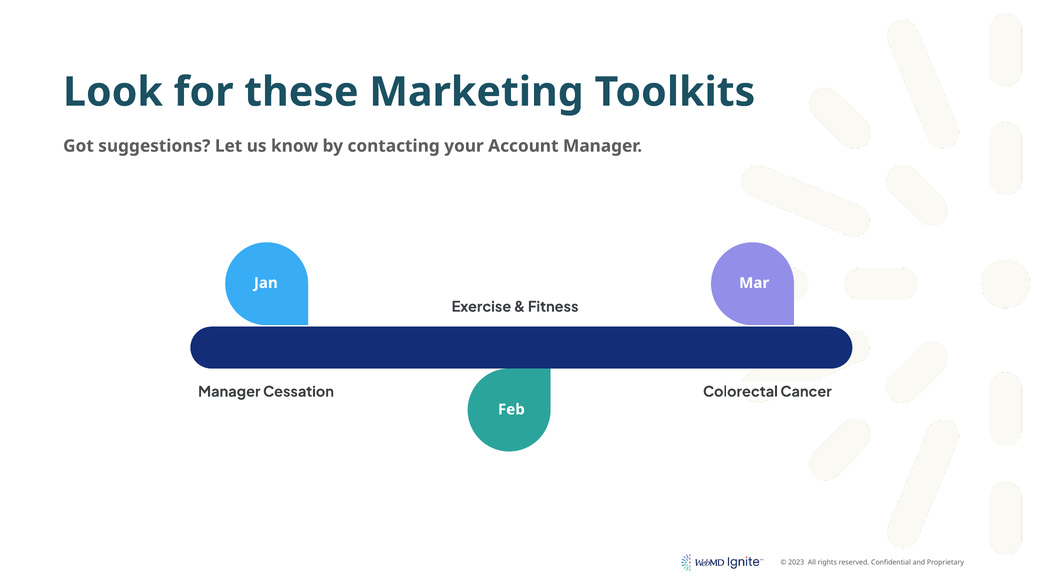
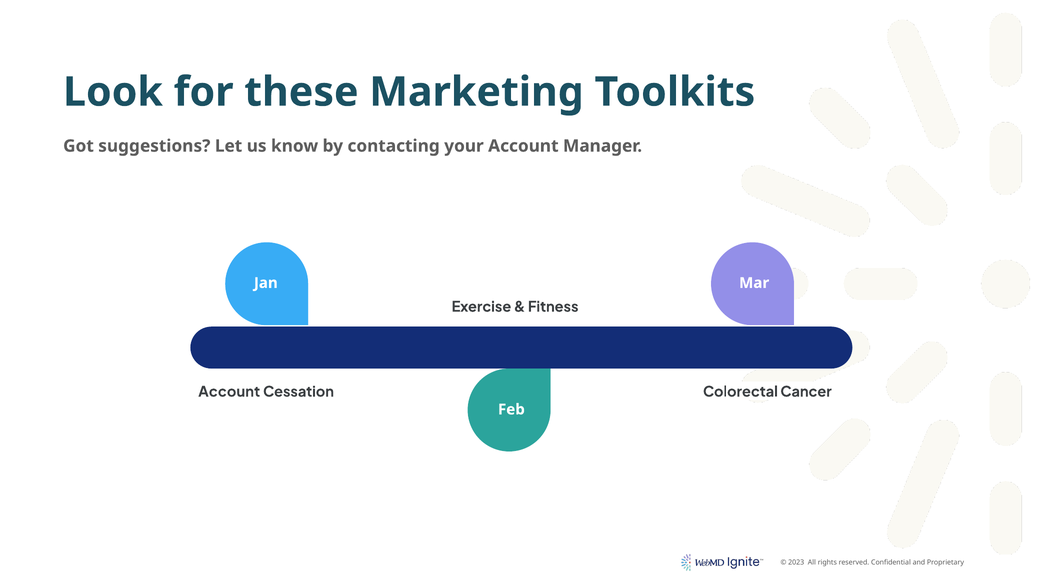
Manager at (229, 392): Manager -> Account
